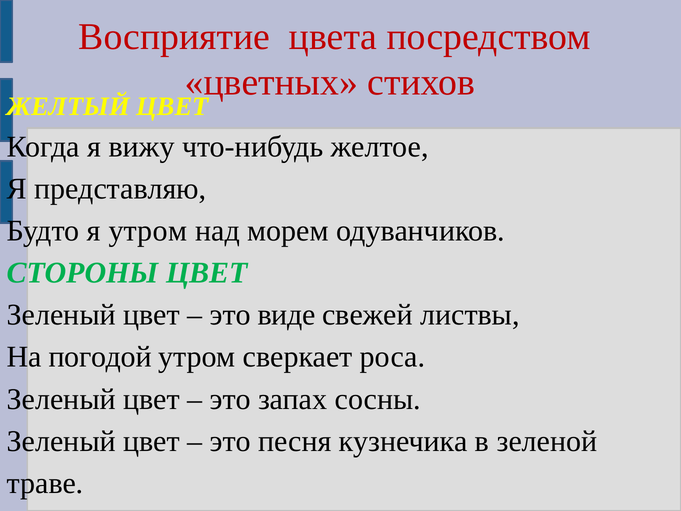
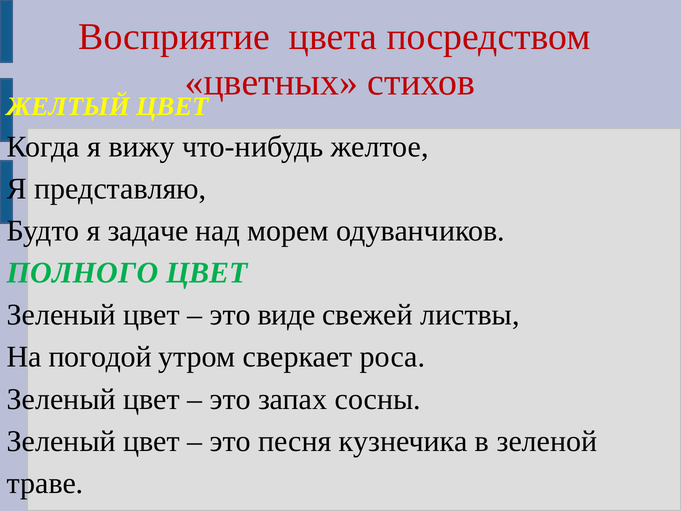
я утром: утром -> задаче
СТОРОНЫ: СТОРОНЫ -> ПОЛНОГО
